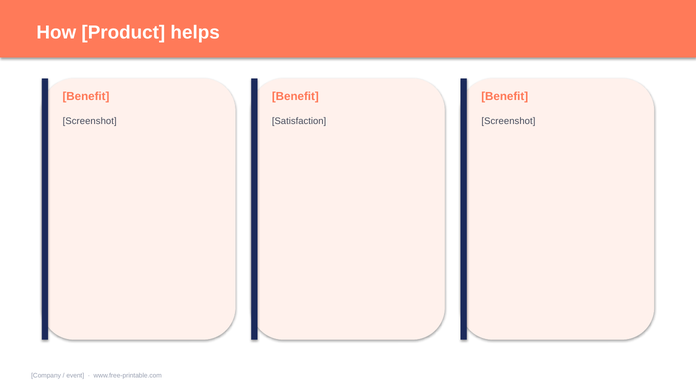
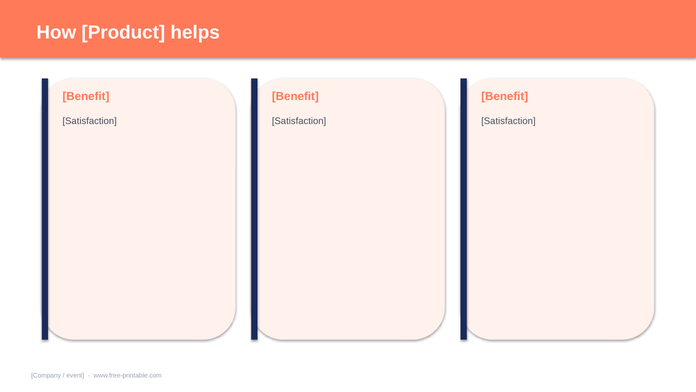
Screenshot at (90, 121): Screenshot -> Satisfaction
Screenshot at (508, 121): Screenshot -> Satisfaction
